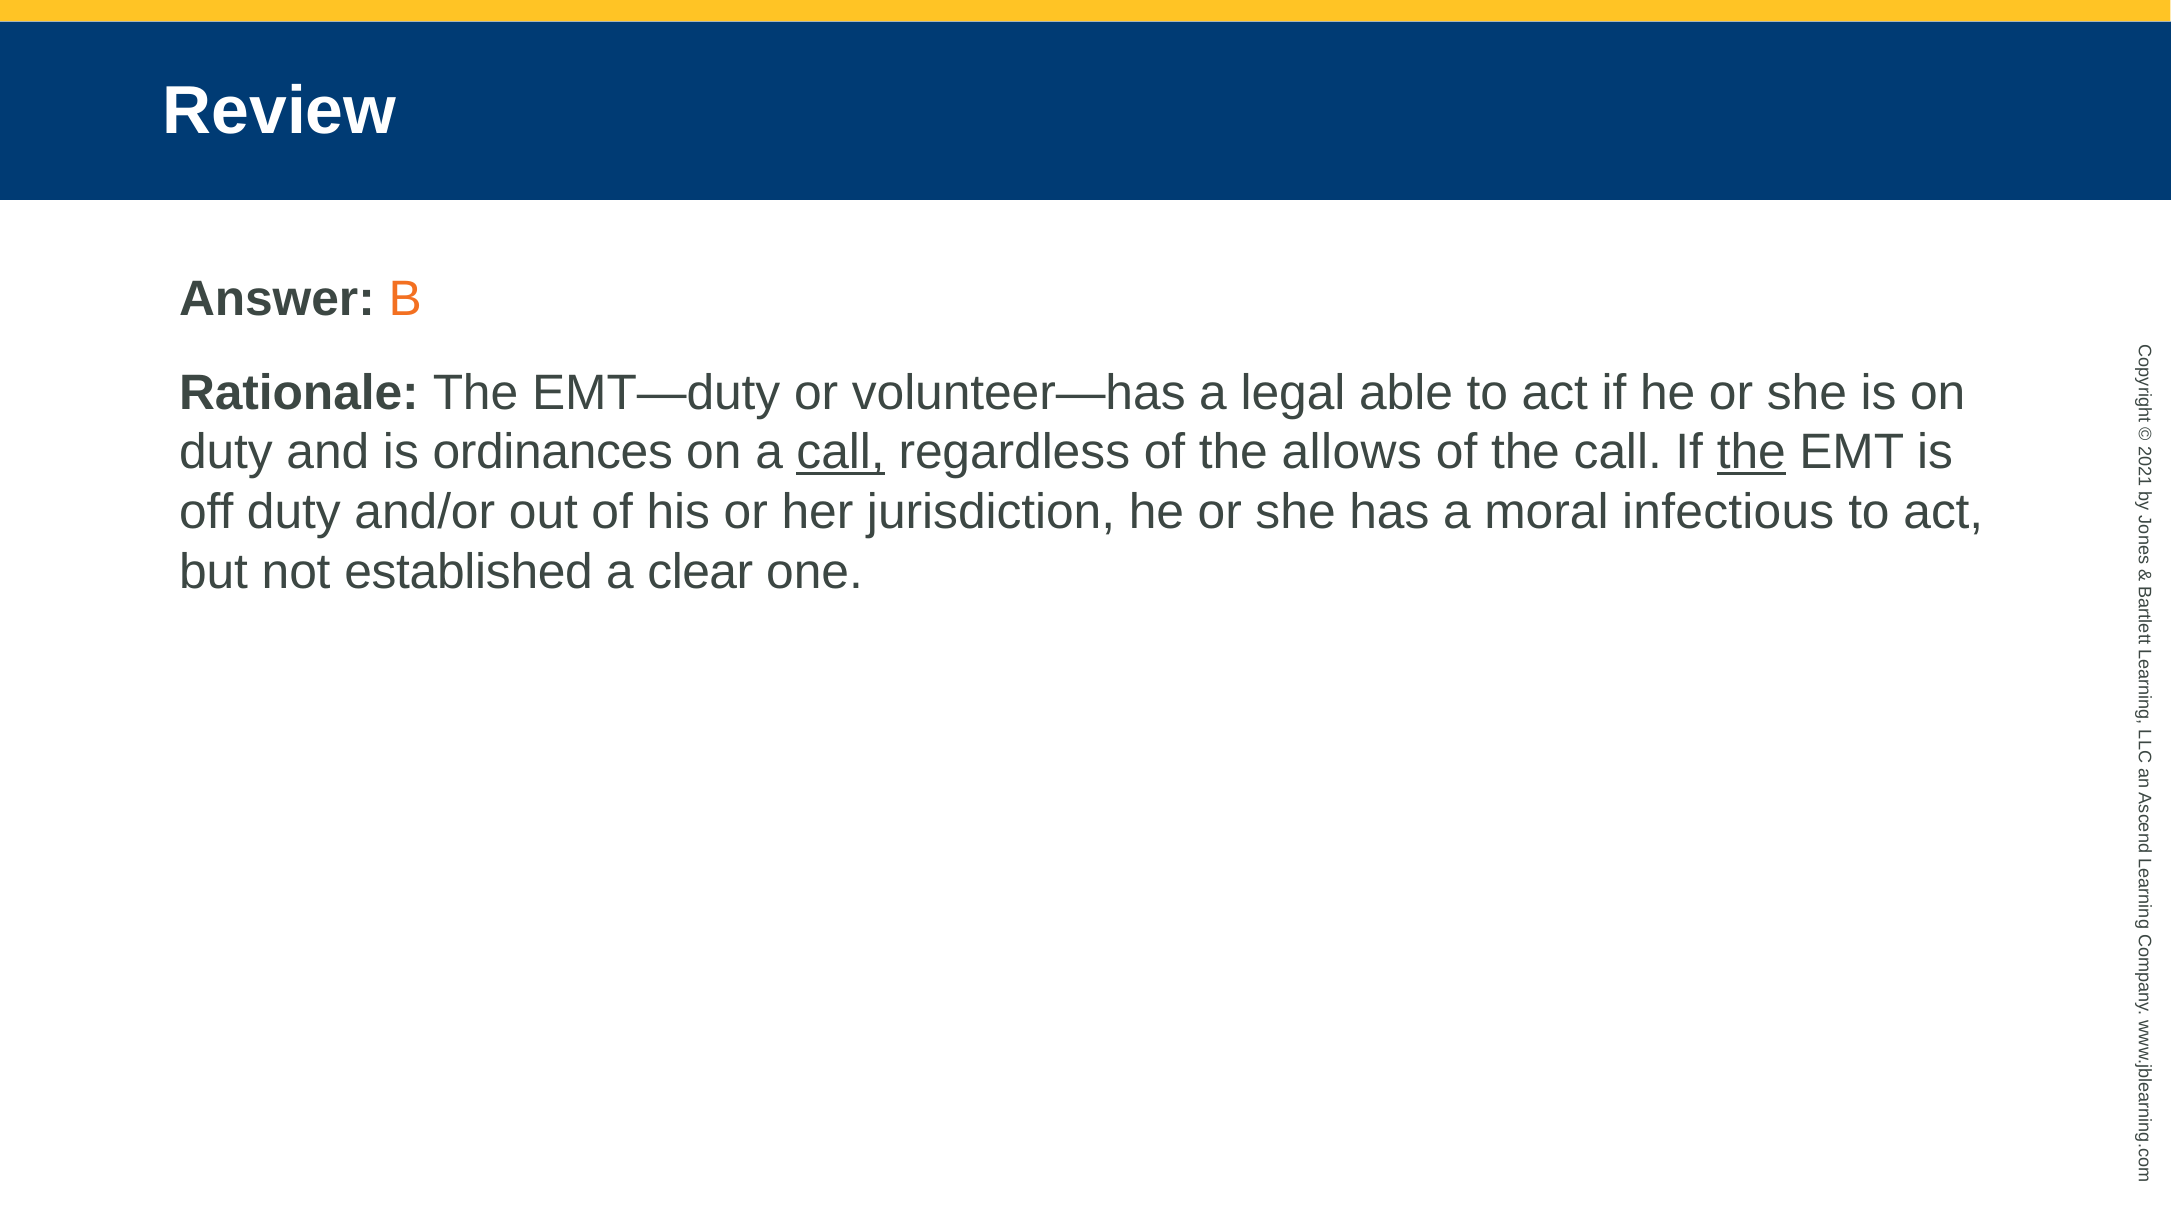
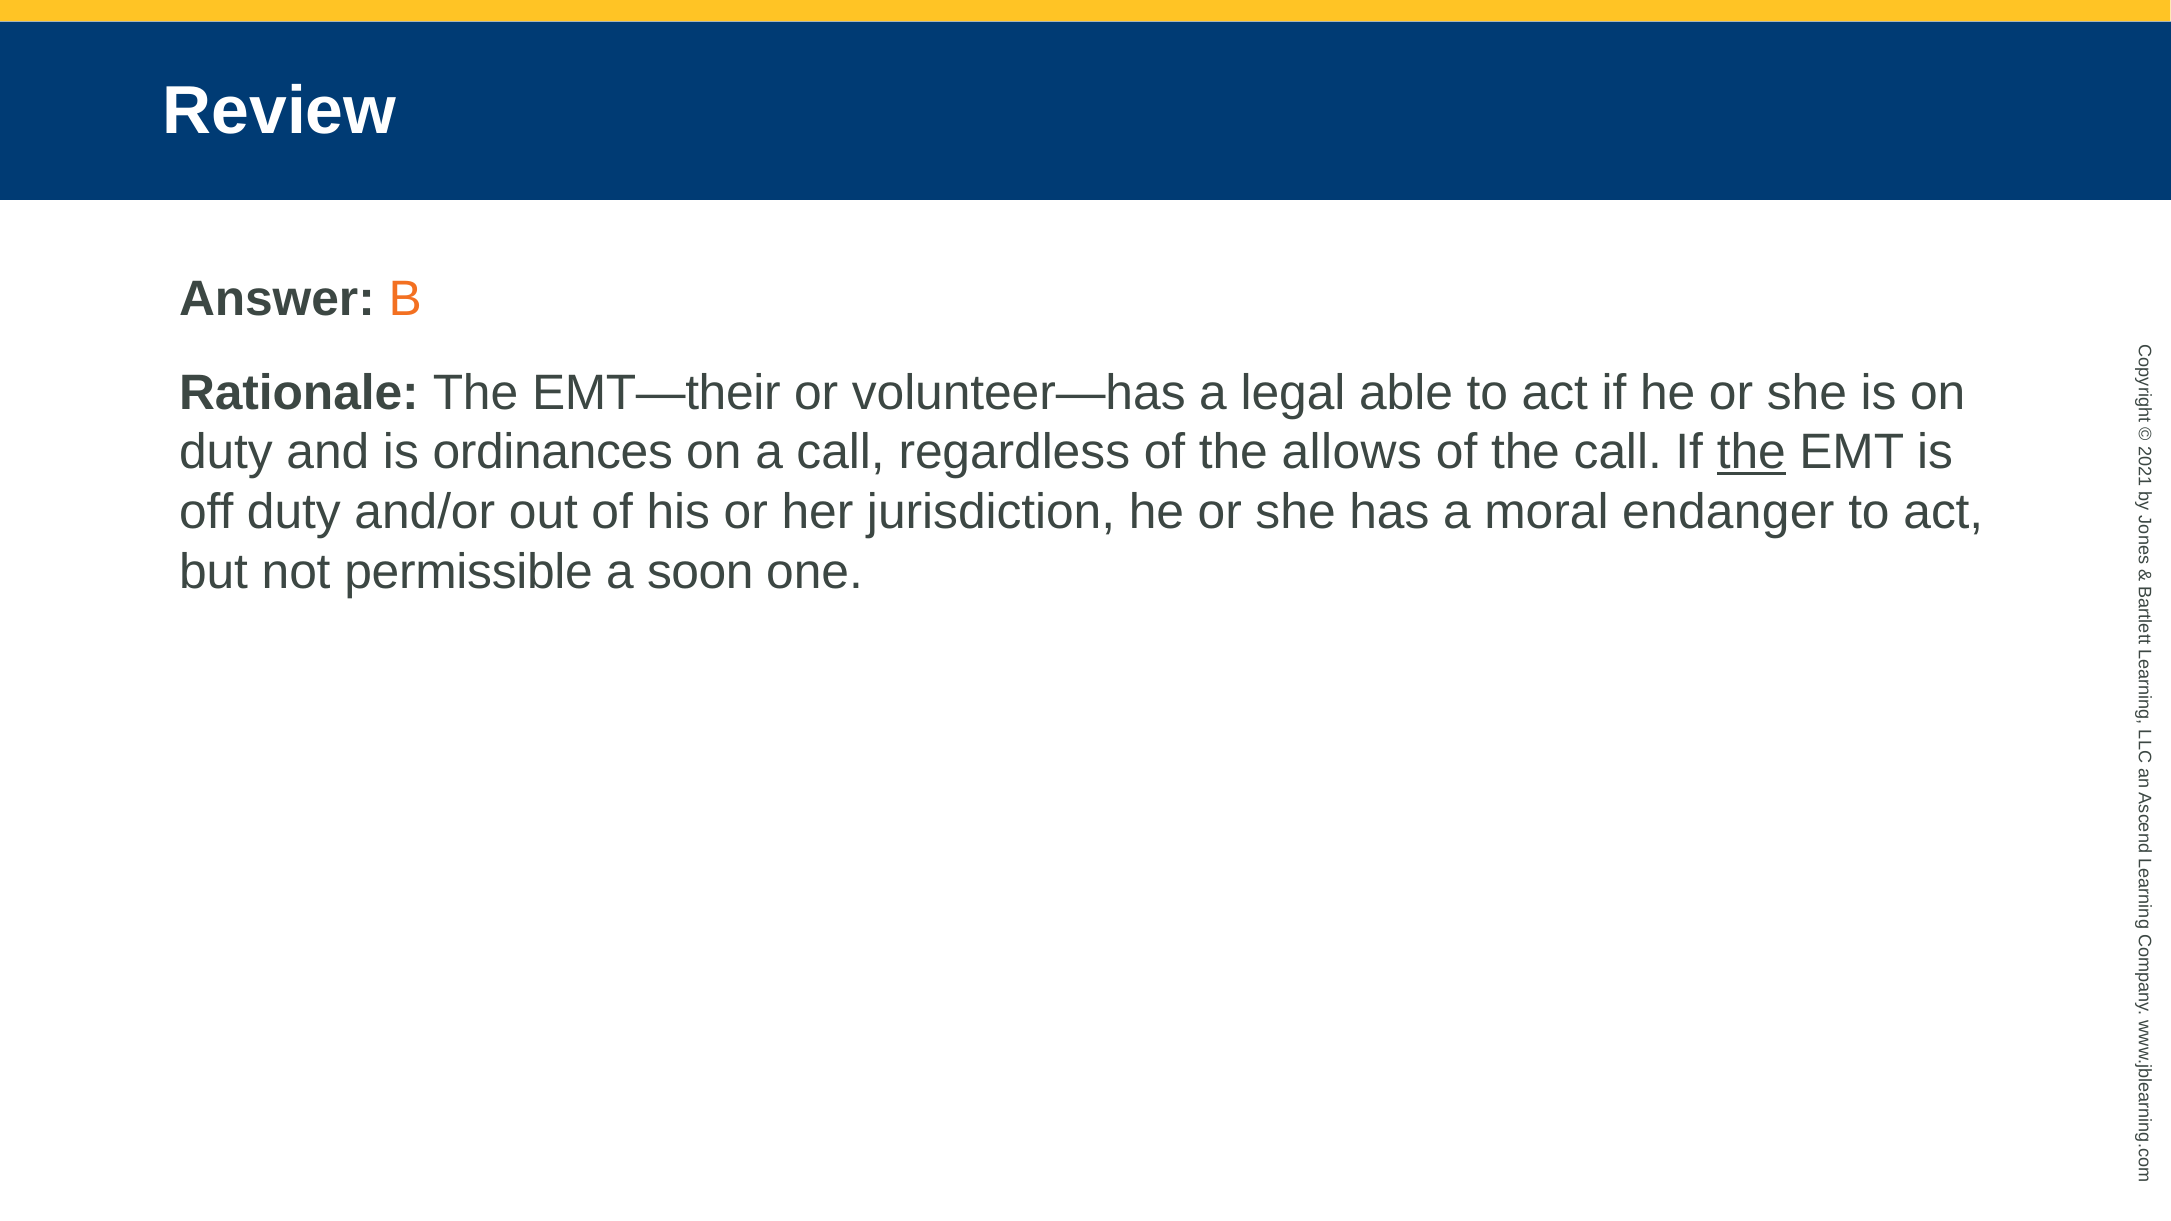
EMT—duty: EMT—duty -> EMT—their
call at (841, 453) underline: present -> none
infectious: infectious -> endanger
established: established -> permissible
clear: clear -> soon
